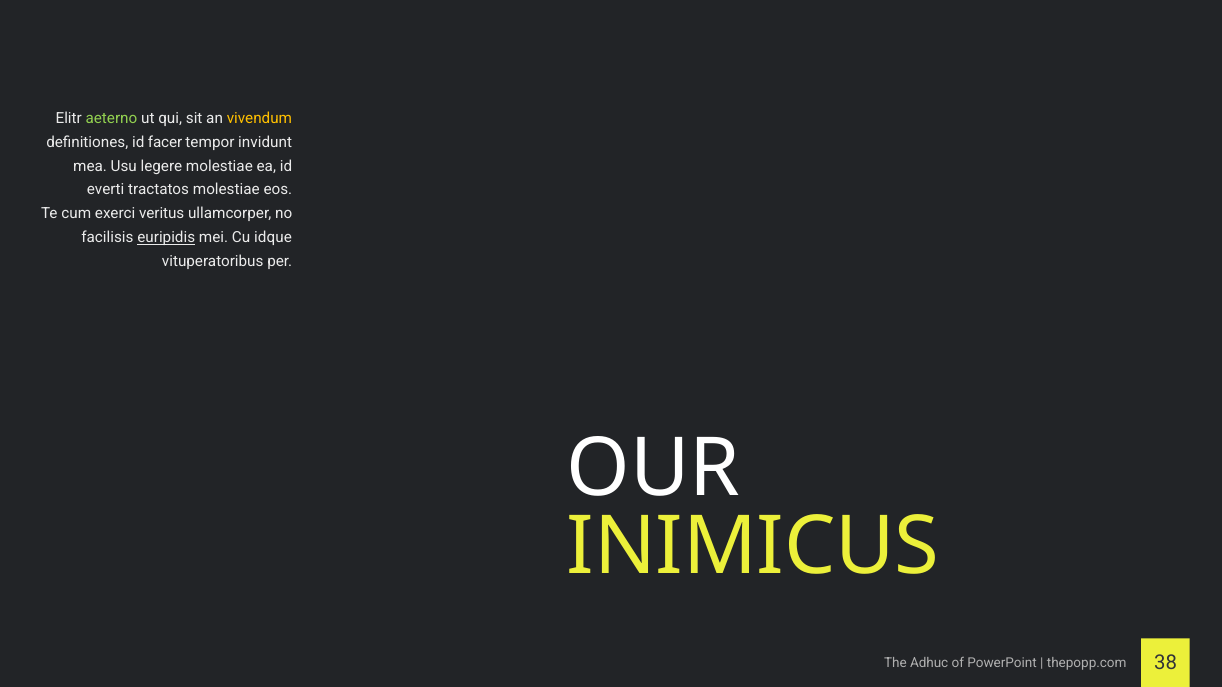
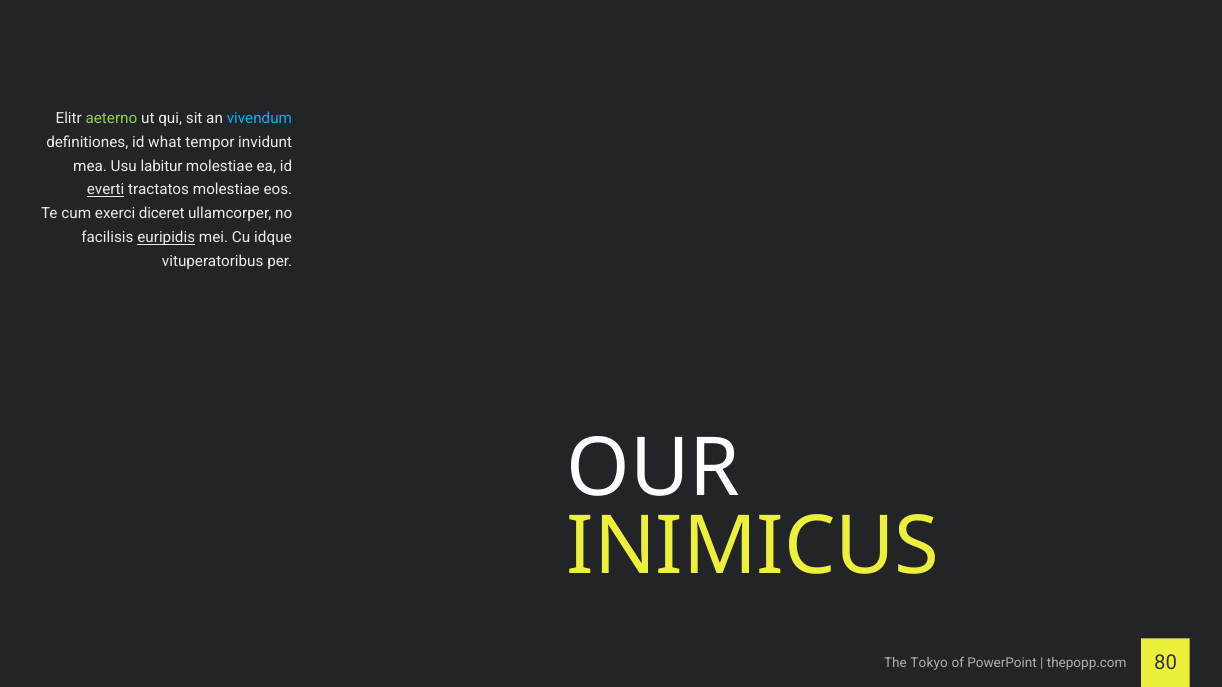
vivendum colour: yellow -> light blue
facer: facer -> what
legere: legere -> labitur
everti underline: none -> present
veritus: veritus -> diceret
Adhuc: Adhuc -> Tokyo
38: 38 -> 80
